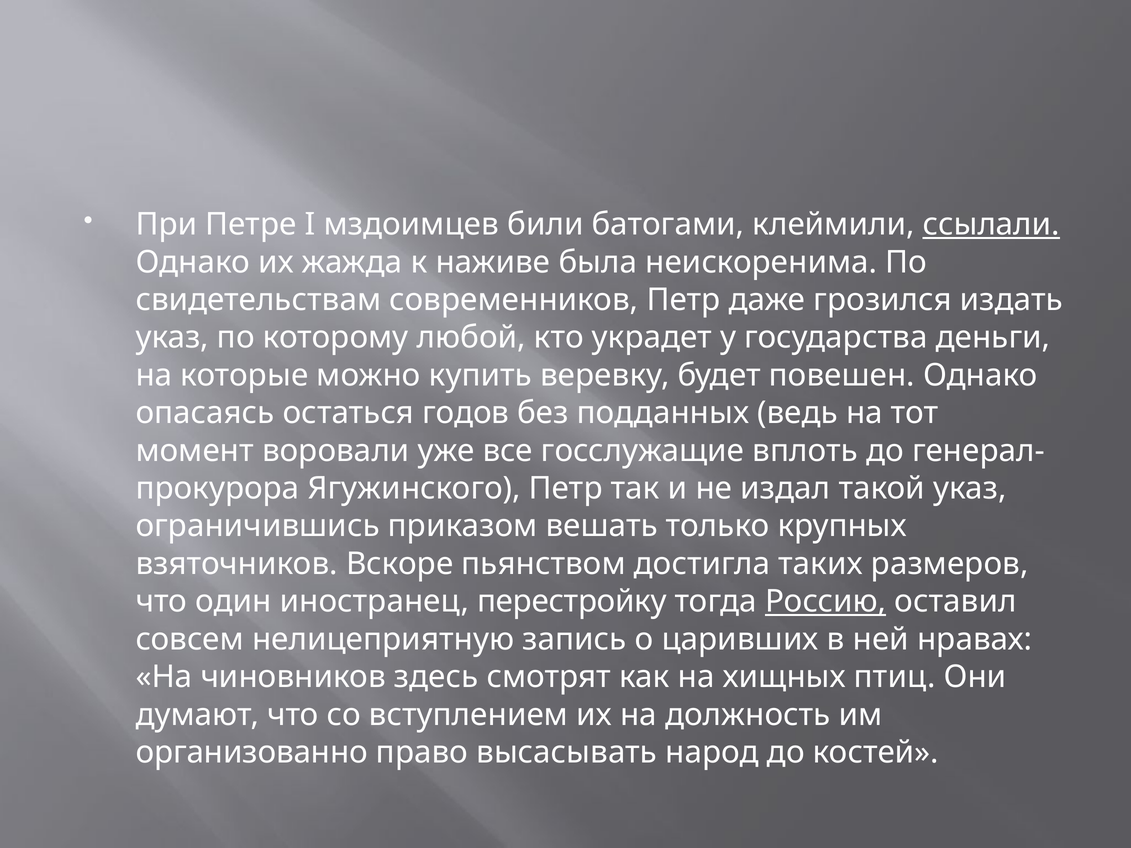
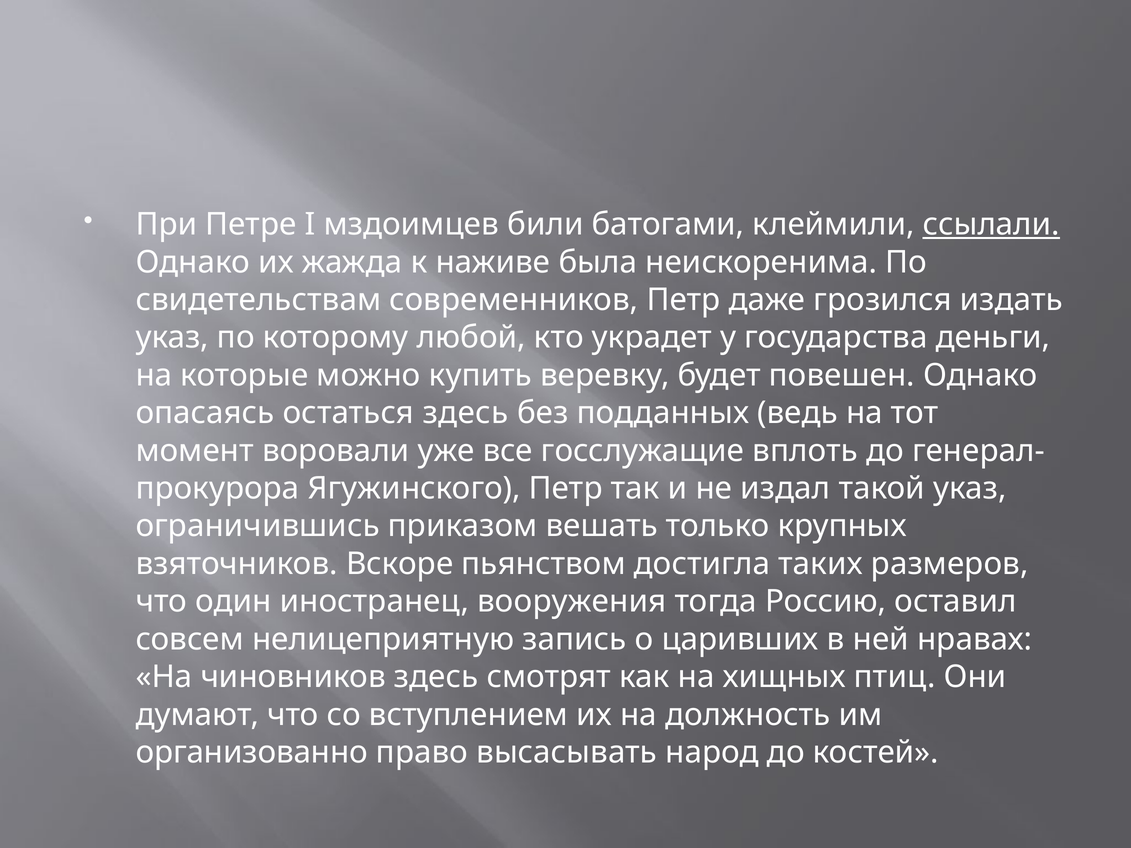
остаться годов: годов -> здесь
перестройку: перестройку -> вооружения
Россию underline: present -> none
